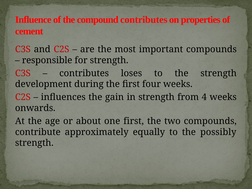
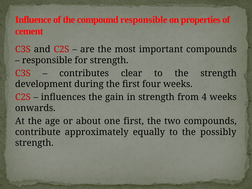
compound contributes: contributes -> responsible
loses: loses -> clear
